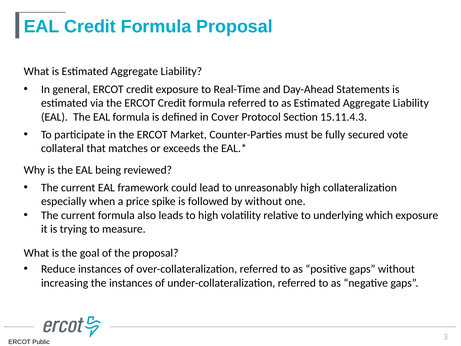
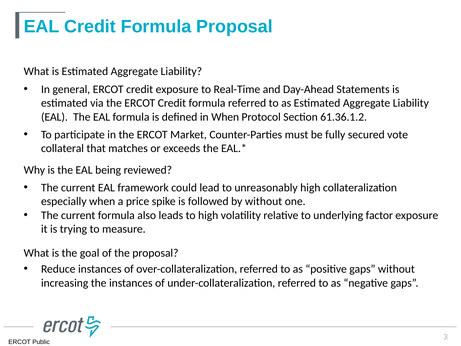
in Cover: Cover -> When
15.11.4.3: 15.11.4.3 -> 61.36.1.2
which: which -> factor
